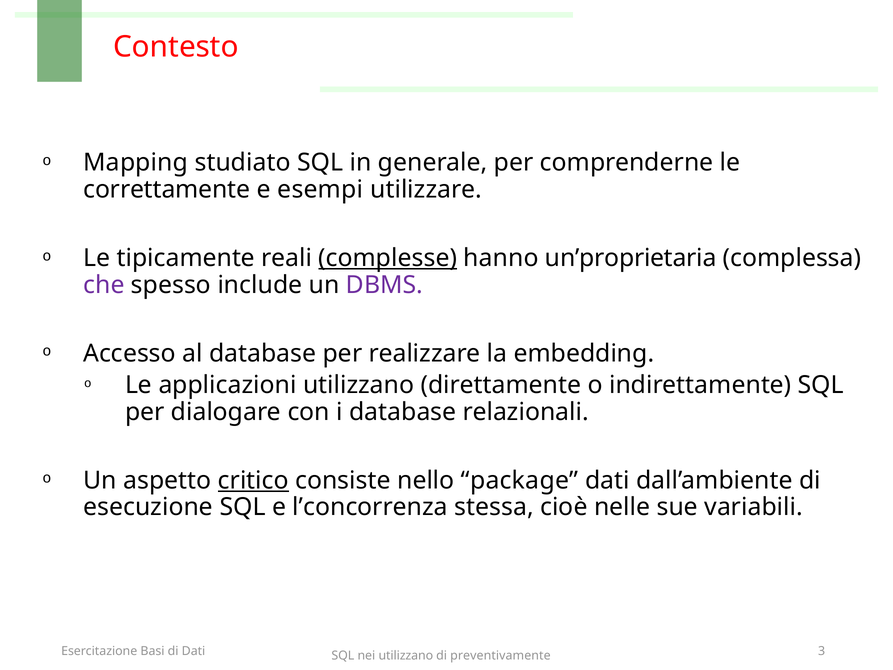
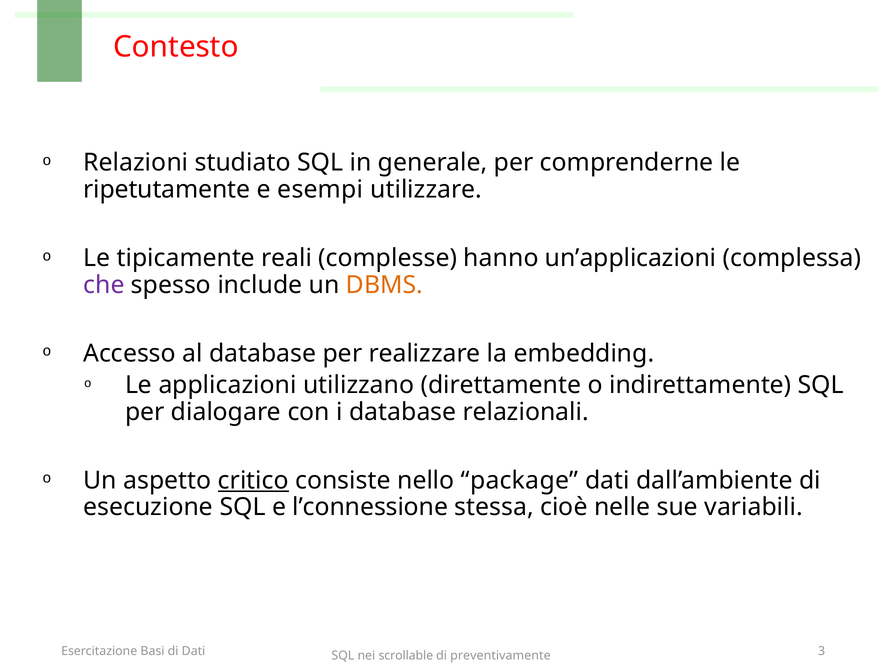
Mapping: Mapping -> Relazioni
correttamente: correttamente -> ripetutamente
complesse underline: present -> none
un’proprietaria: un’proprietaria -> un’applicazioni
DBMS colour: purple -> orange
l’concorrenza: l’concorrenza -> l’connessione
nei utilizzano: utilizzano -> scrollable
